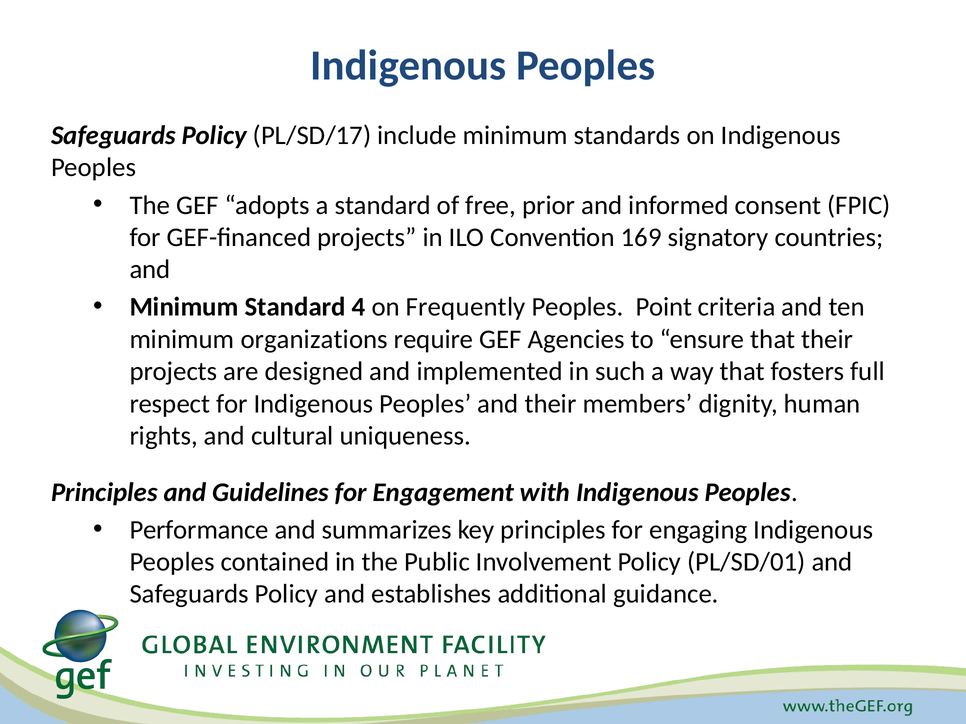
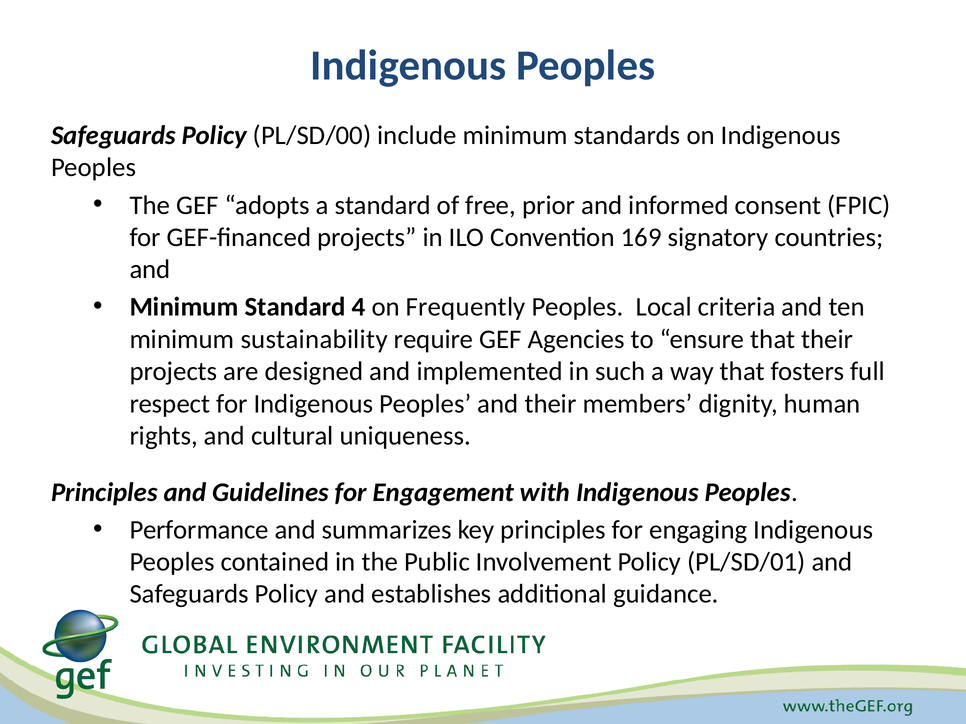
PL/SD/17: PL/SD/17 -> PL/SD/00
Point: Point -> Local
organizations: organizations -> sustainability
